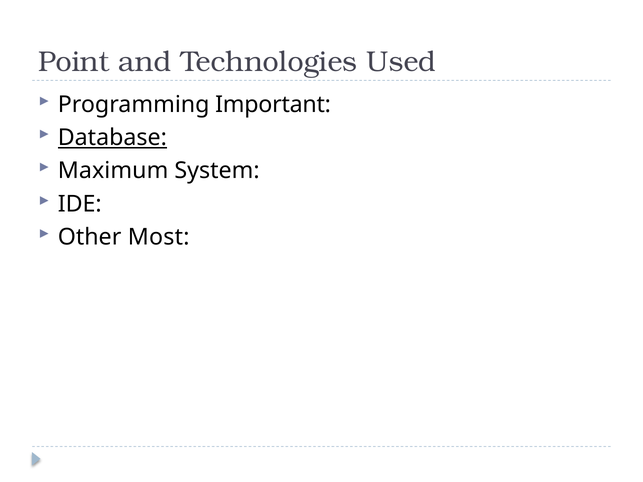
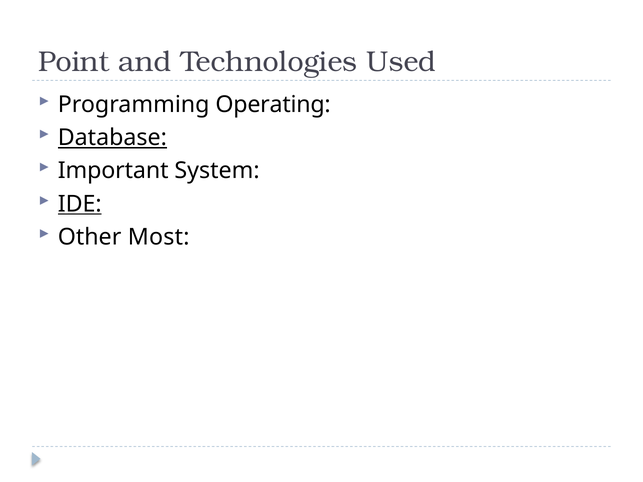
Important: Important -> Operating
Maximum: Maximum -> Important
IDE underline: none -> present
